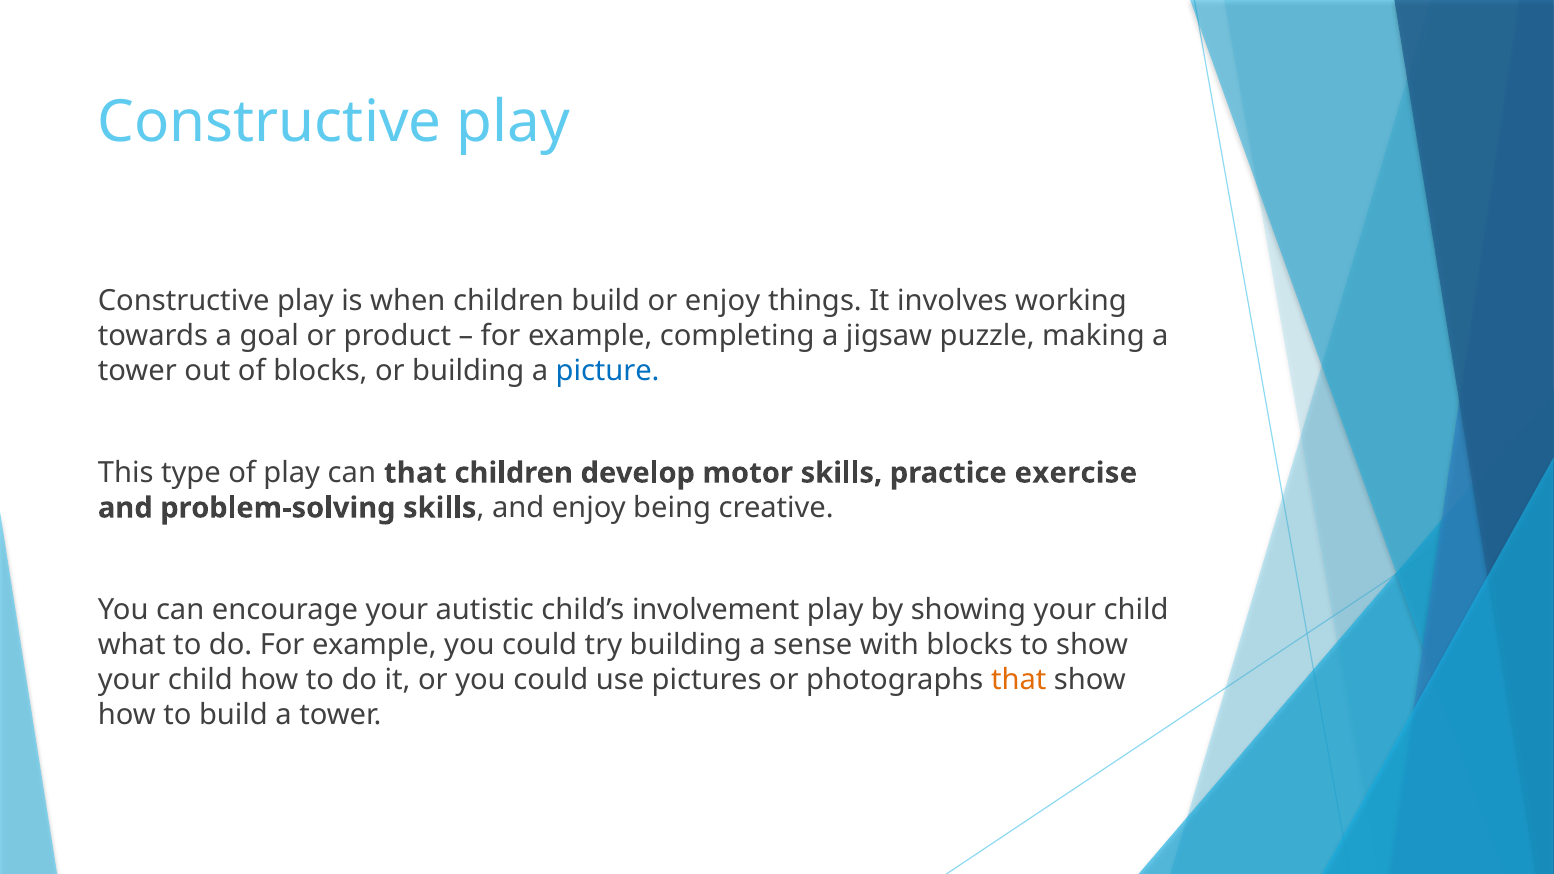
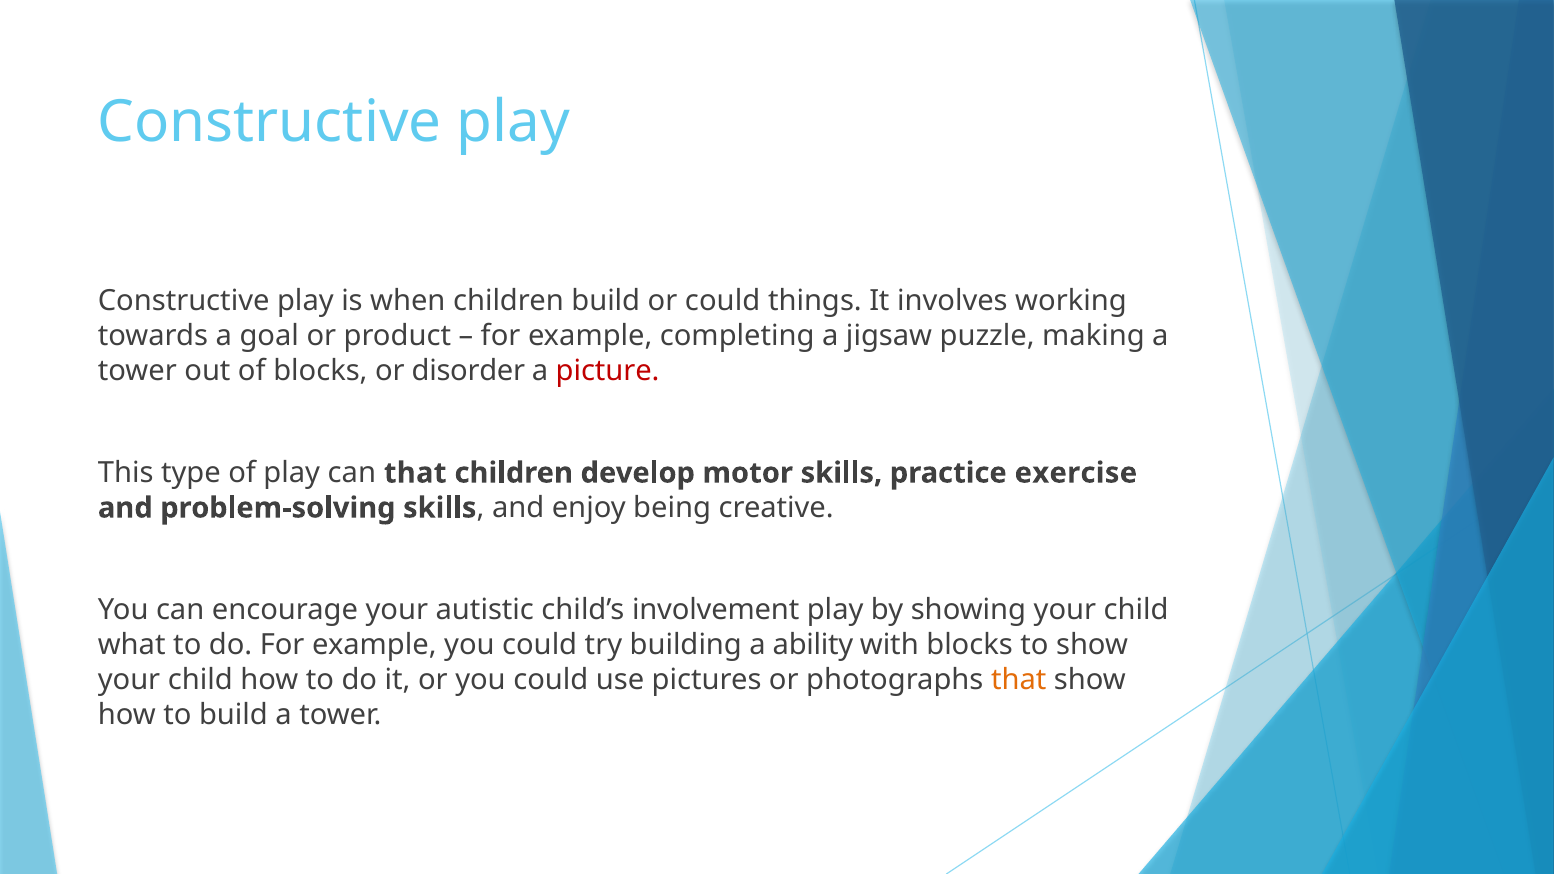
or enjoy: enjoy -> could
or building: building -> disorder
picture colour: blue -> red
sense: sense -> ability
